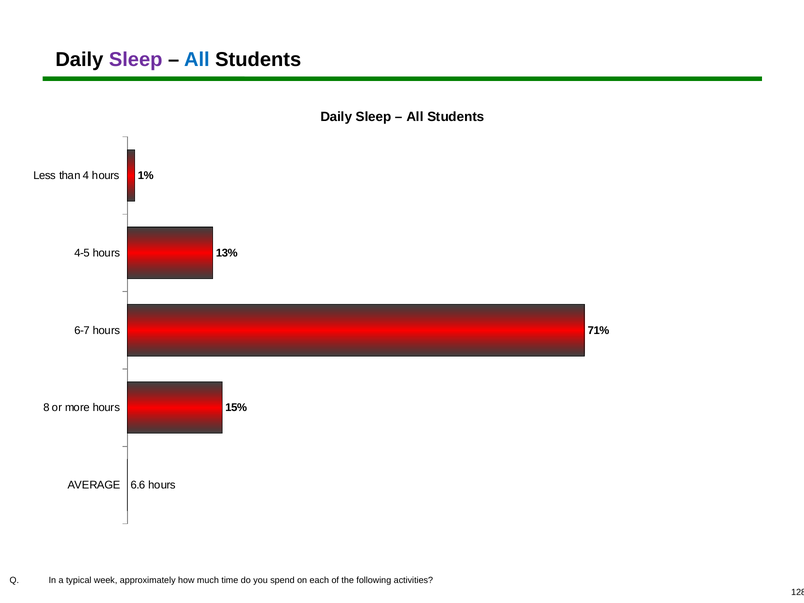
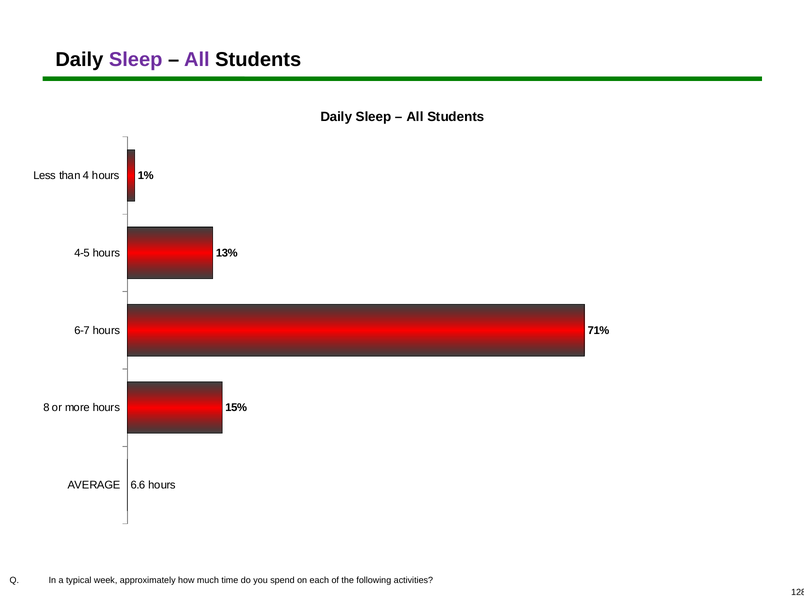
All at (197, 60) colour: blue -> purple
